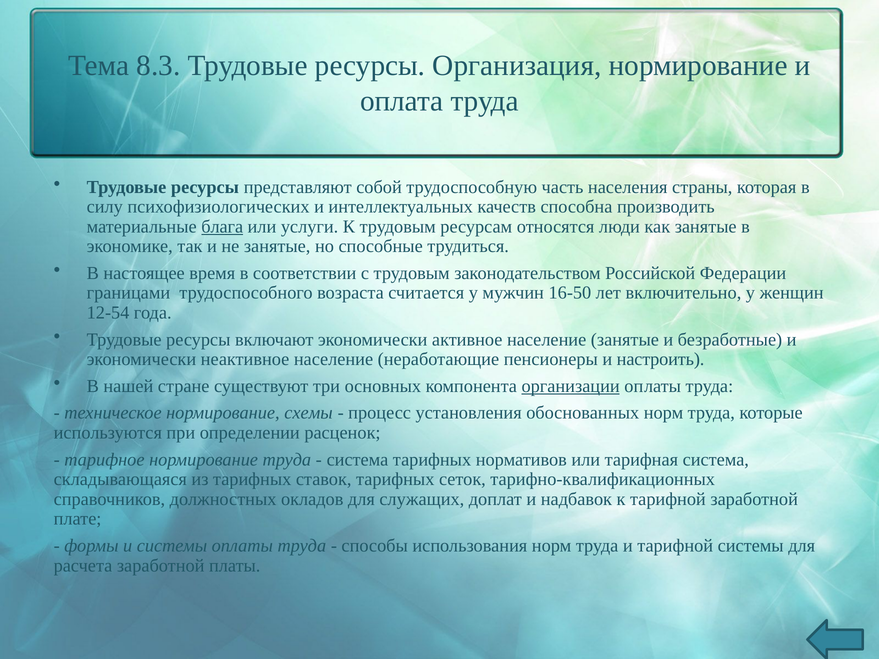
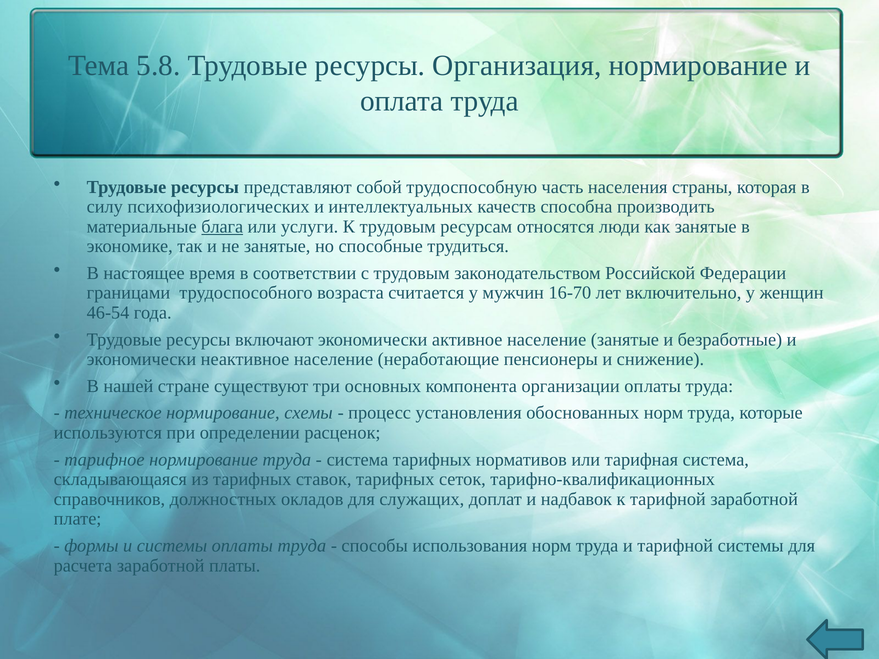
8.3: 8.3 -> 5.8
16-50: 16-50 -> 16-70
12-54: 12-54 -> 46-54
настроить: настроить -> снижение
организации underline: present -> none
